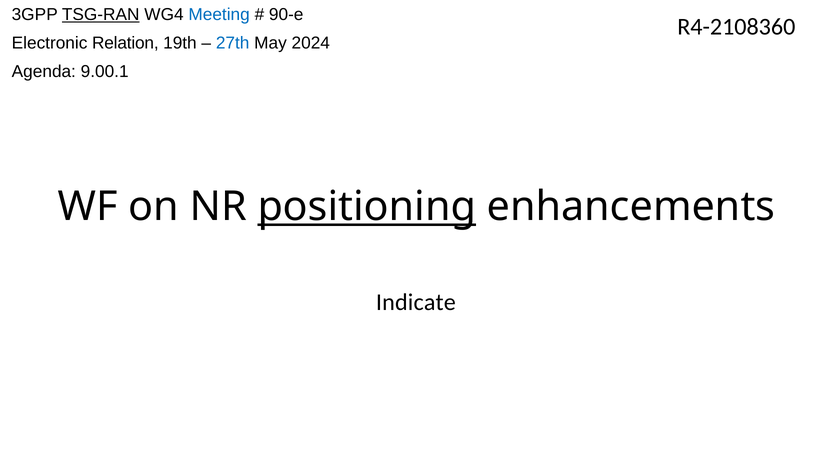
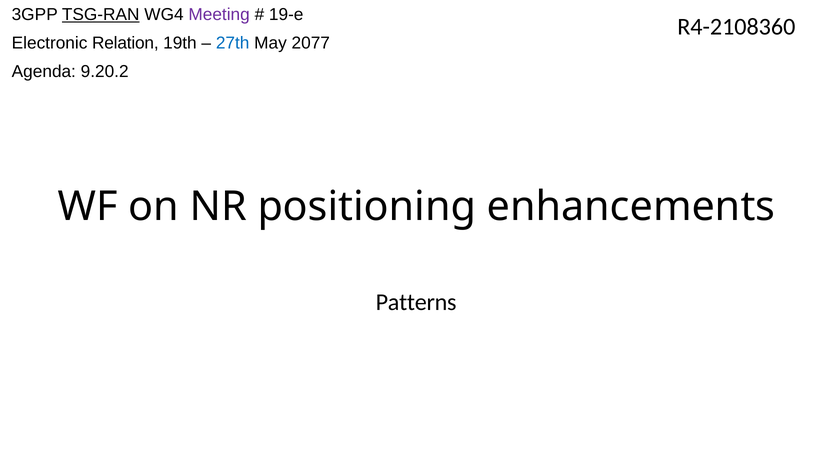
Meeting colour: blue -> purple
90-e: 90-e -> 19-e
2024: 2024 -> 2077
9.00.1: 9.00.1 -> 9.20.2
positioning underline: present -> none
Indicate: Indicate -> Patterns
